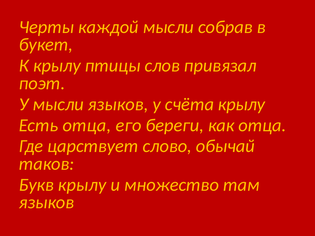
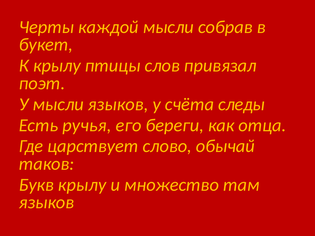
счёта крылу: крылу -> следы
Есть отца: отца -> ручья
